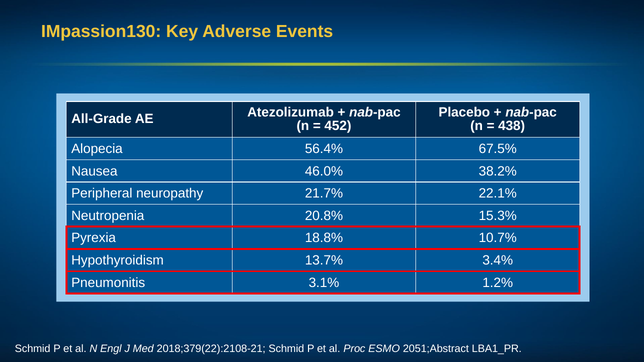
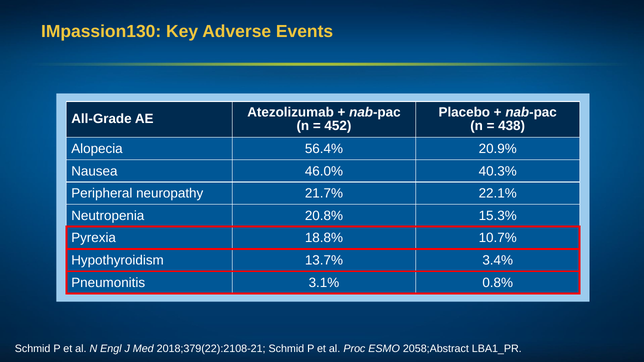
67.5%: 67.5% -> 20.9%
38.2%: 38.2% -> 40.3%
1.2%: 1.2% -> 0.8%
2051;Abstract: 2051;Abstract -> 2058;Abstract
